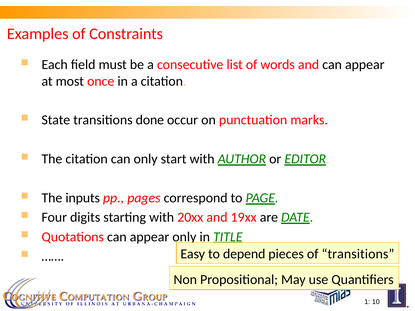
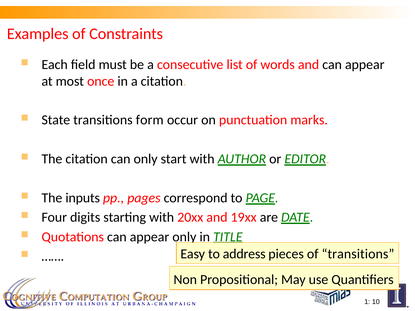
done: done -> form
depend: depend -> address
